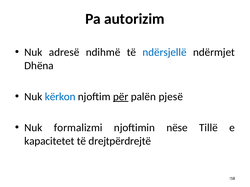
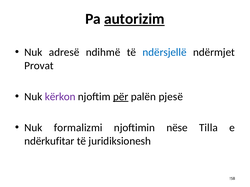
autorizim underline: none -> present
Dhëna: Dhëna -> Provat
kërkon colour: blue -> purple
Tillë: Tillë -> Tilla
kapacitetet: kapacitetet -> ndërkufitar
drejtpërdrejtë: drejtpërdrejtë -> juridiksionesh
